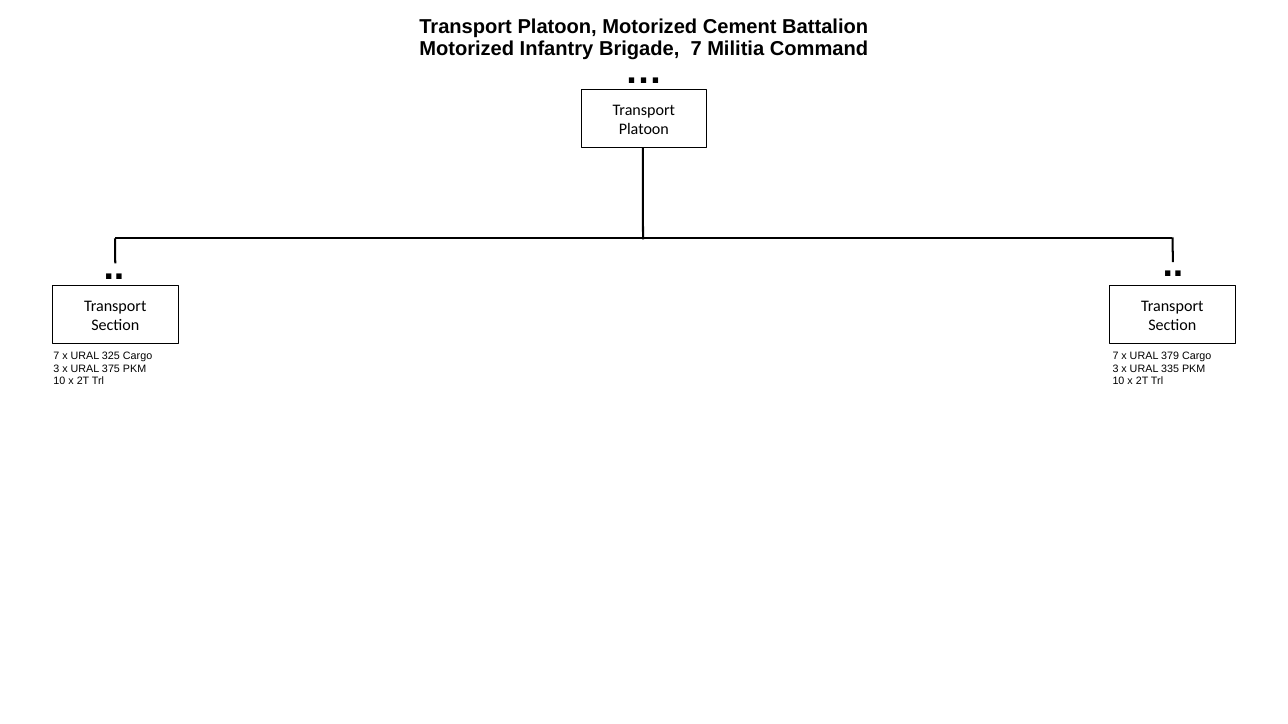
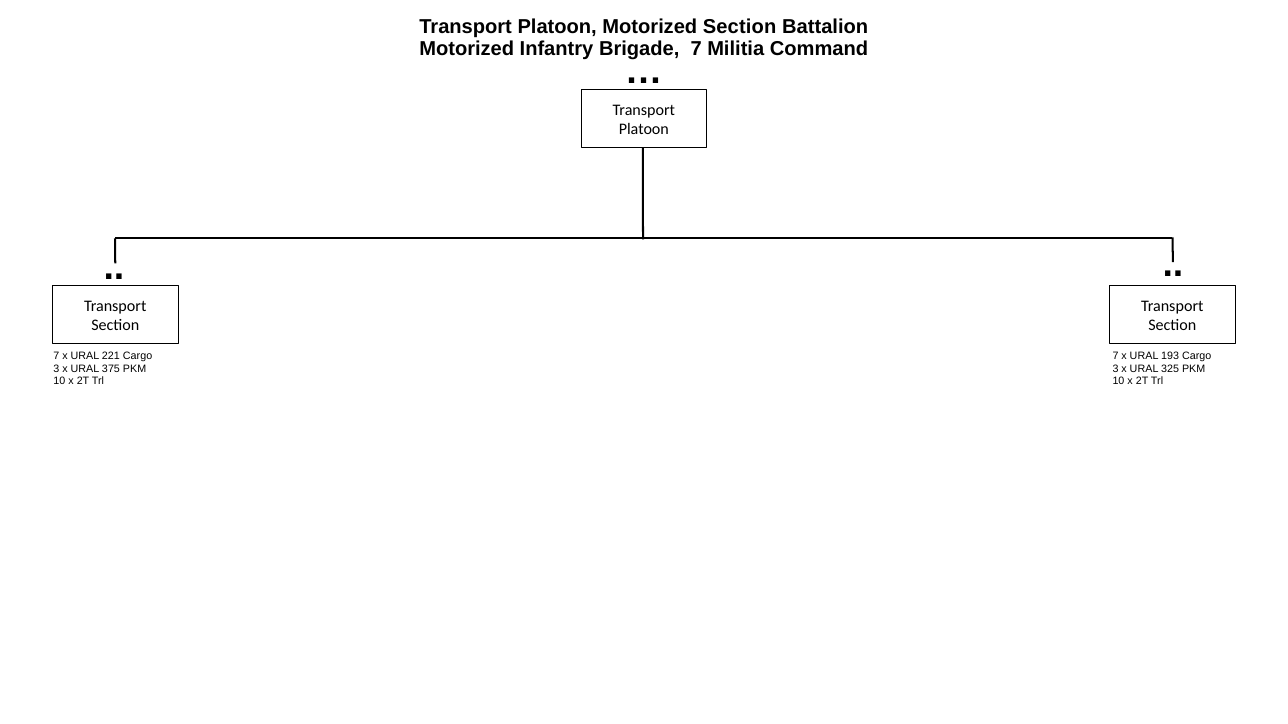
Motorized Cement: Cement -> Section
325: 325 -> 221
379: 379 -> 193
335: 335 -> 325
